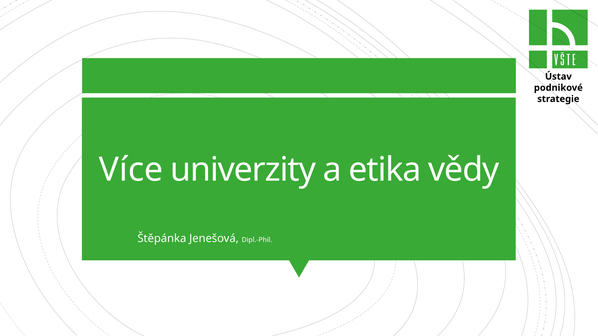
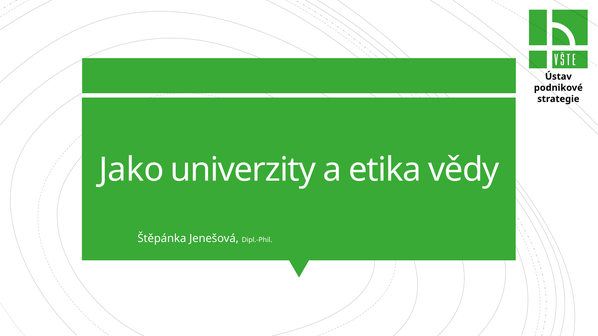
Více: Více -> Jako
